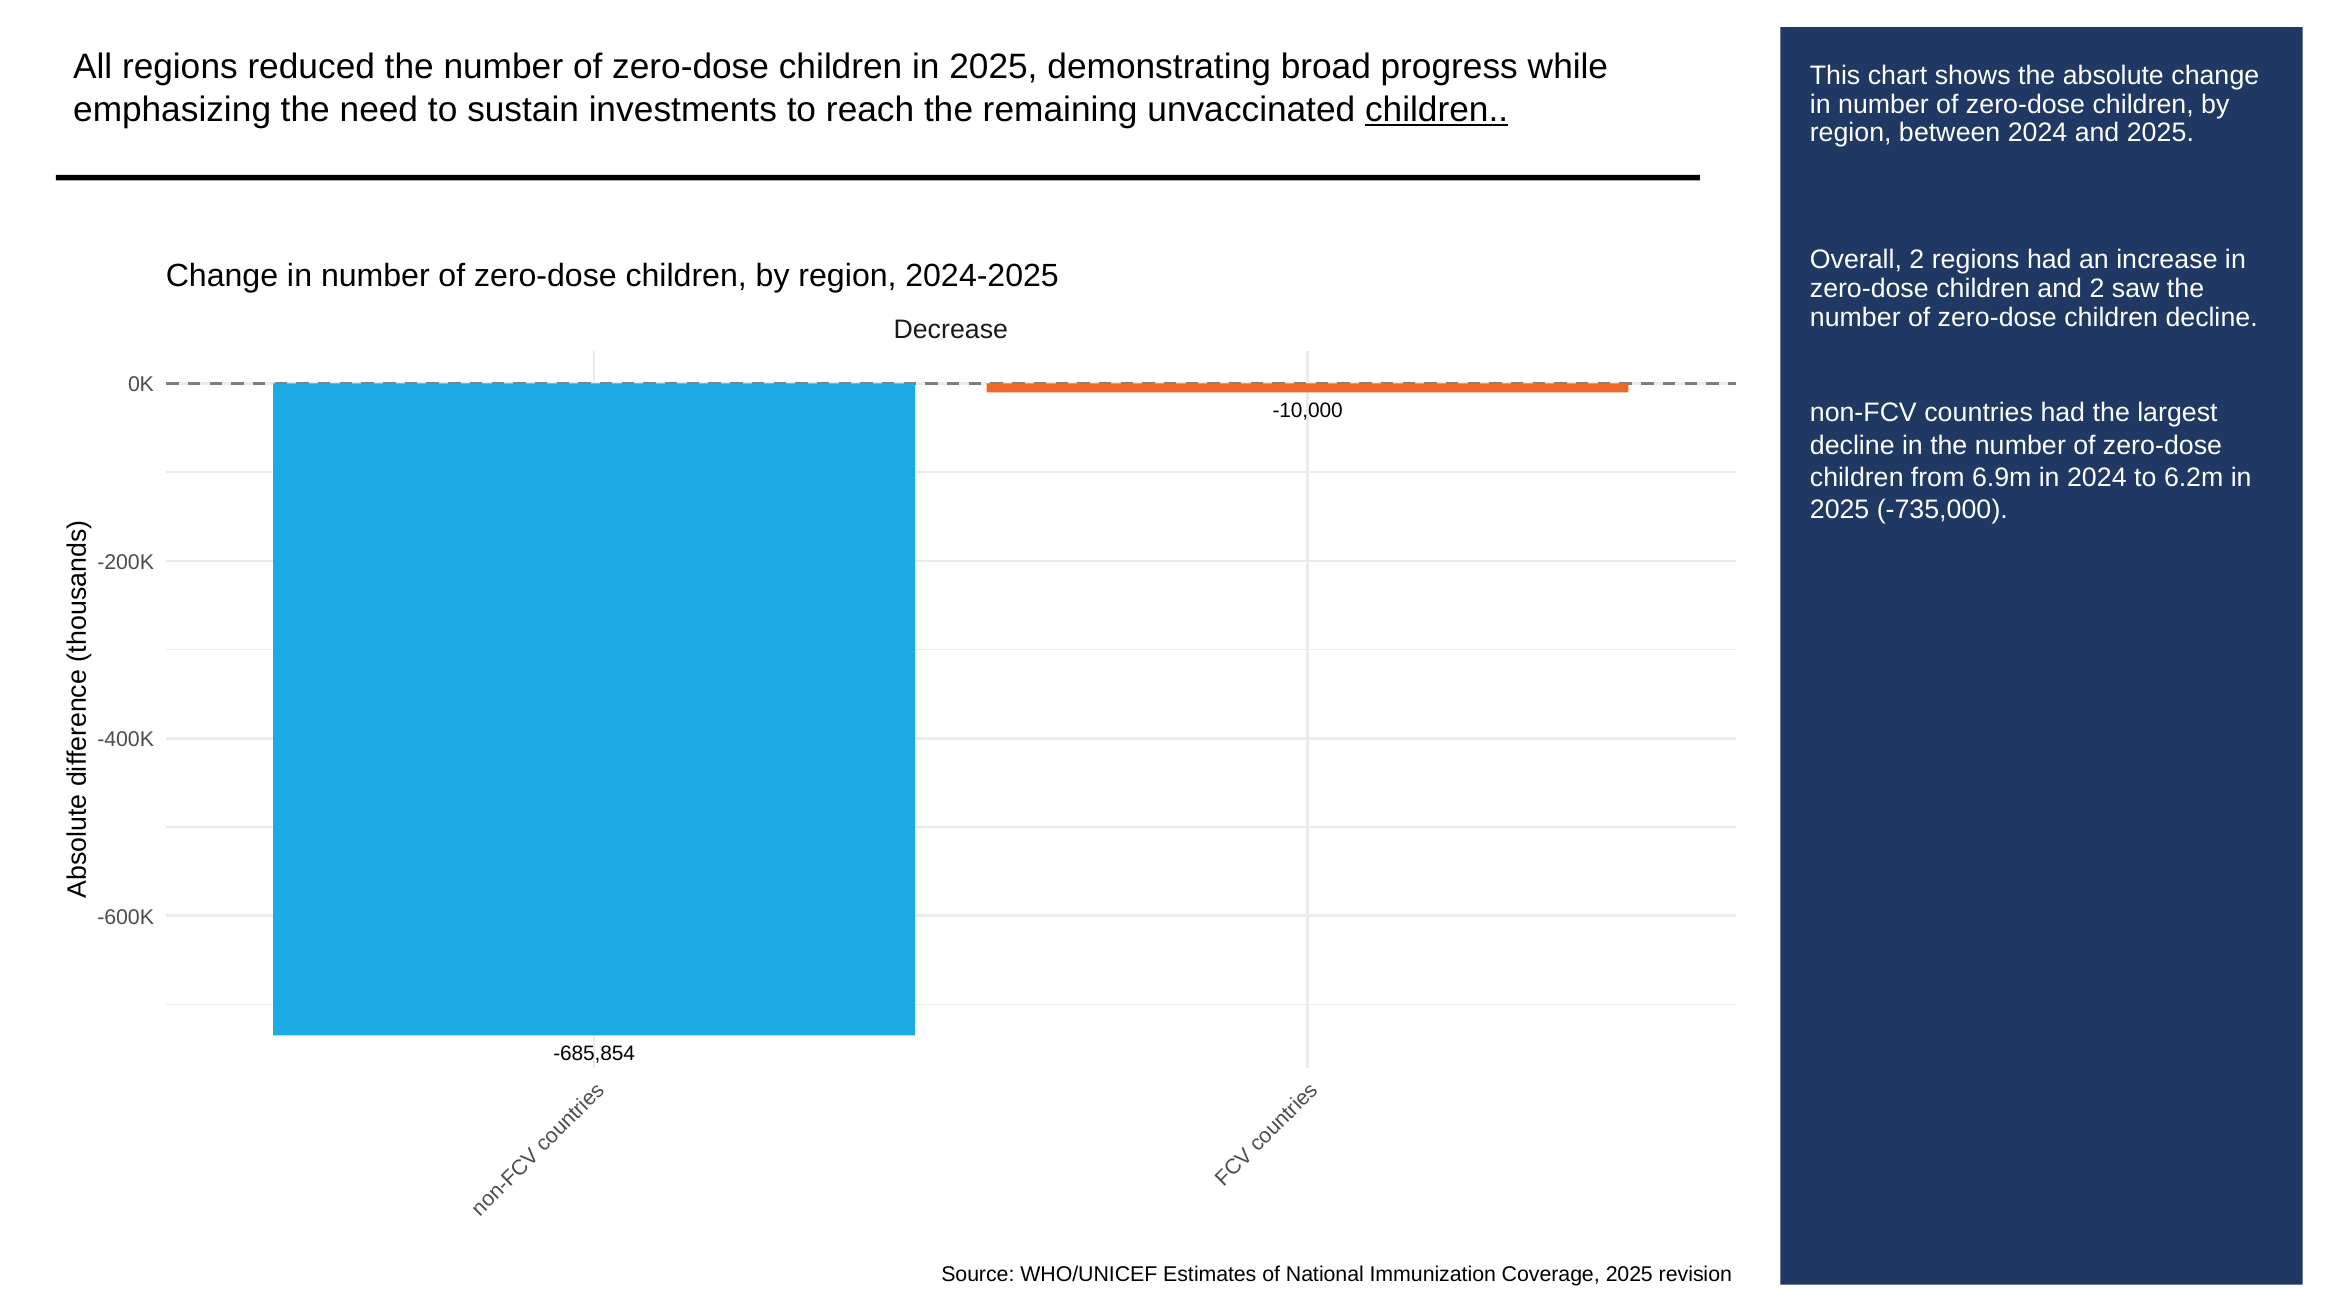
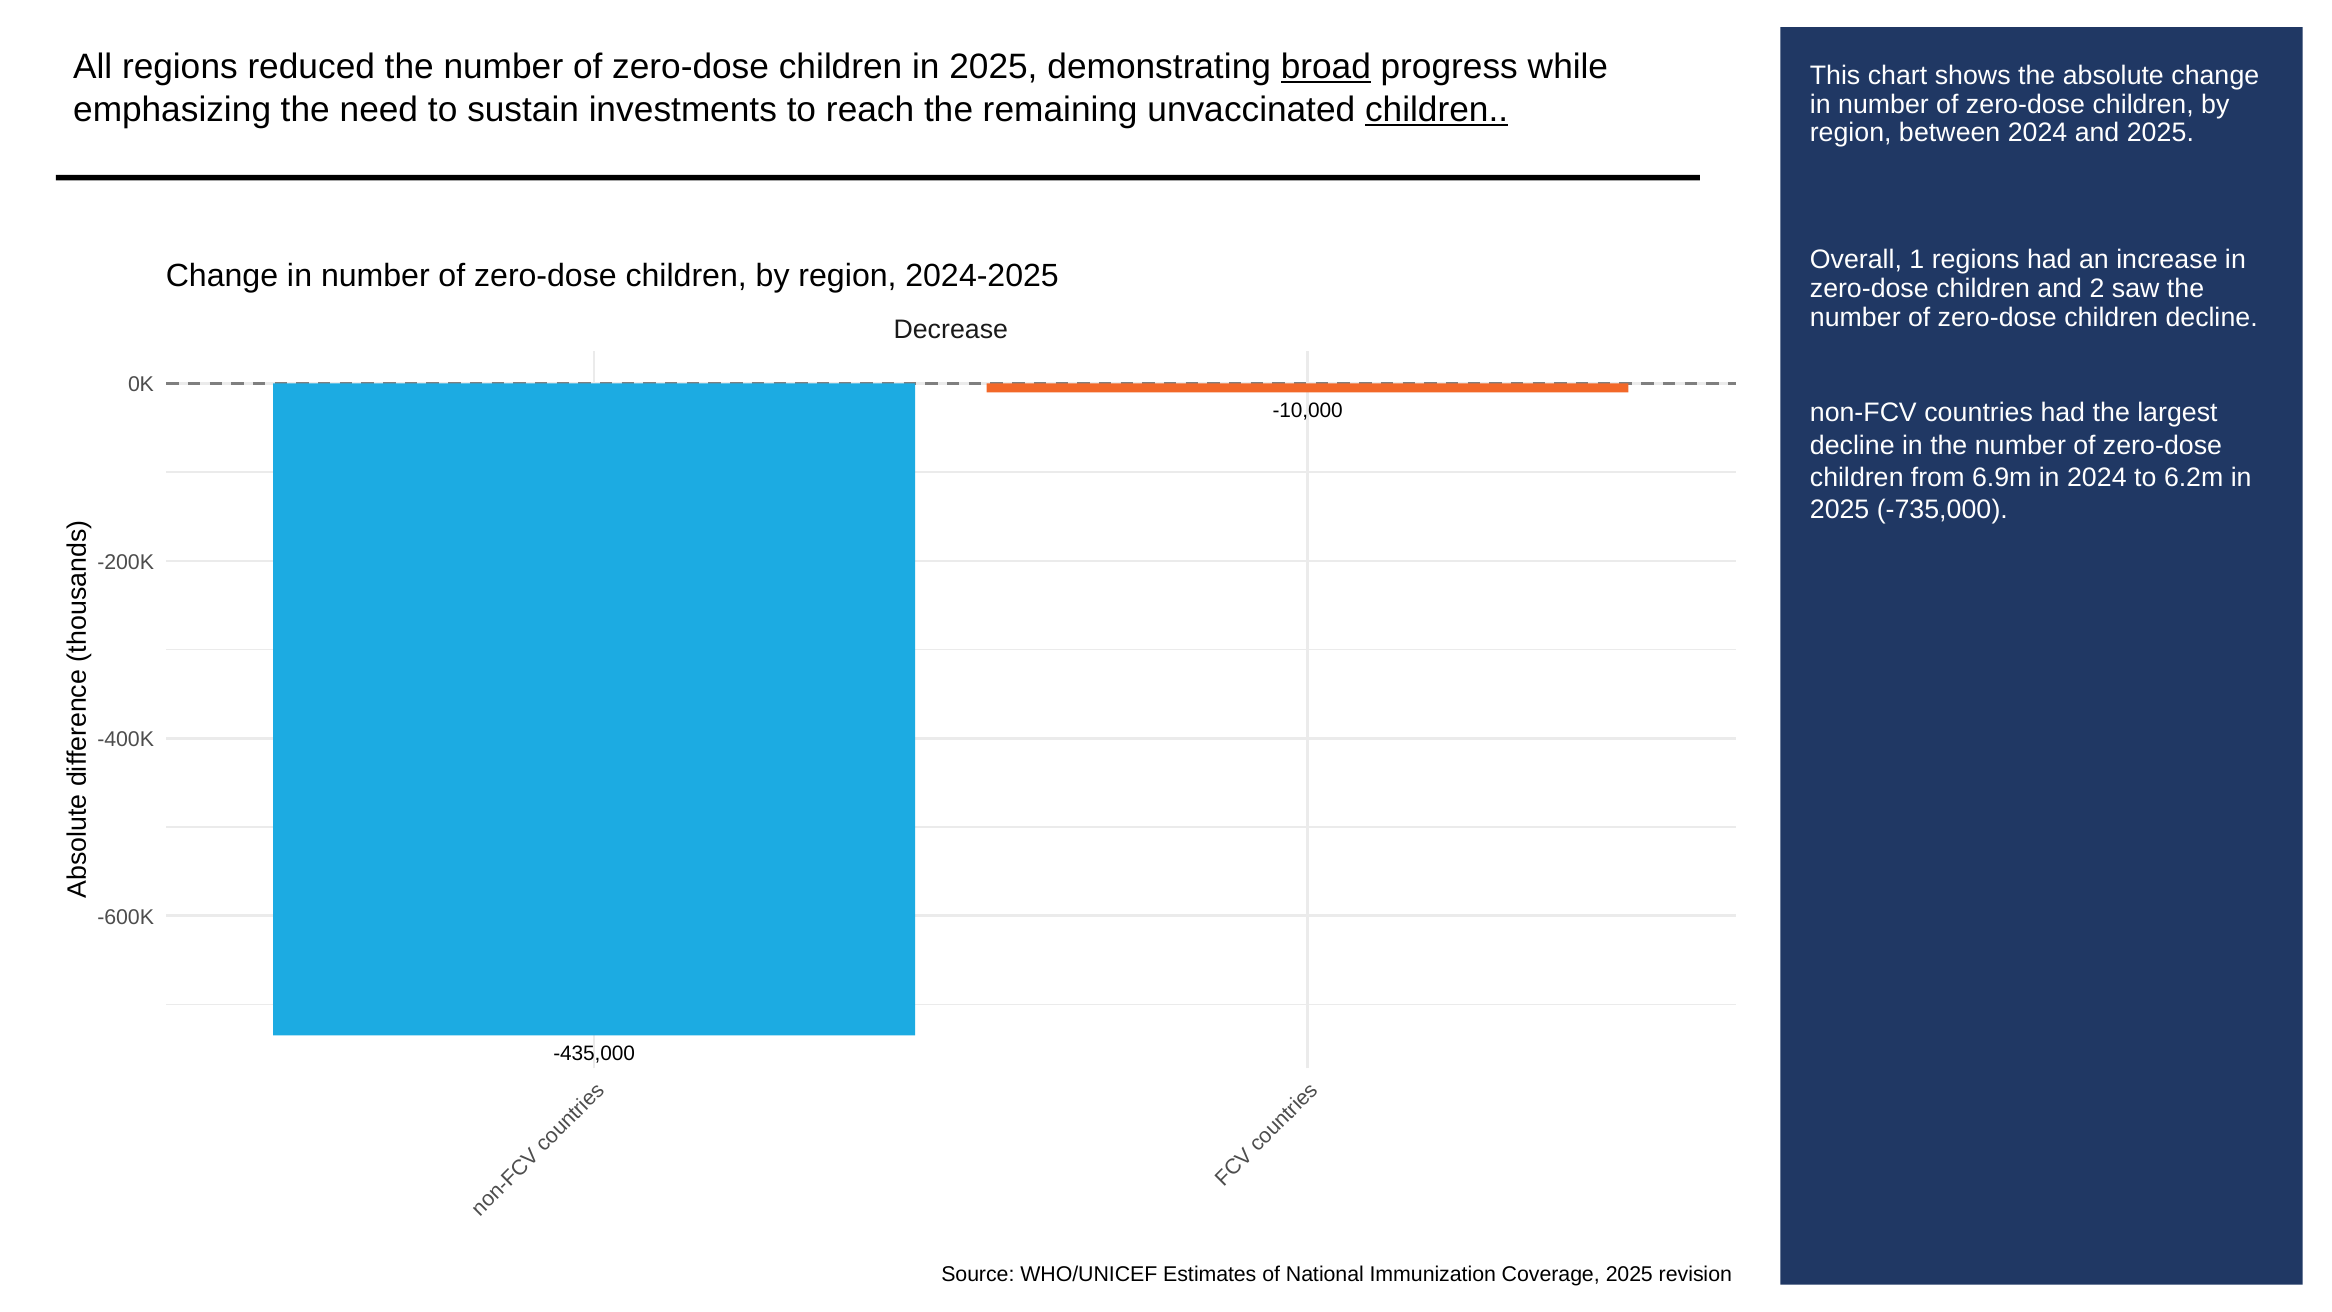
broad underline: none -> present
Overall 2: 2 -> 1
-685,854: -685,854 -> -435,000
